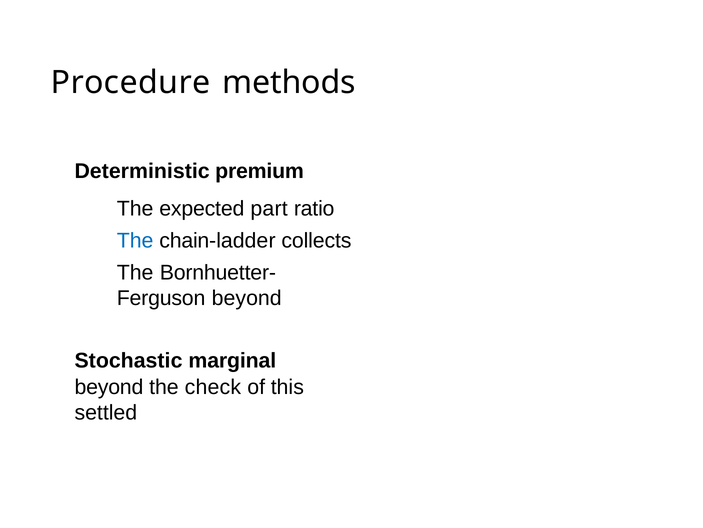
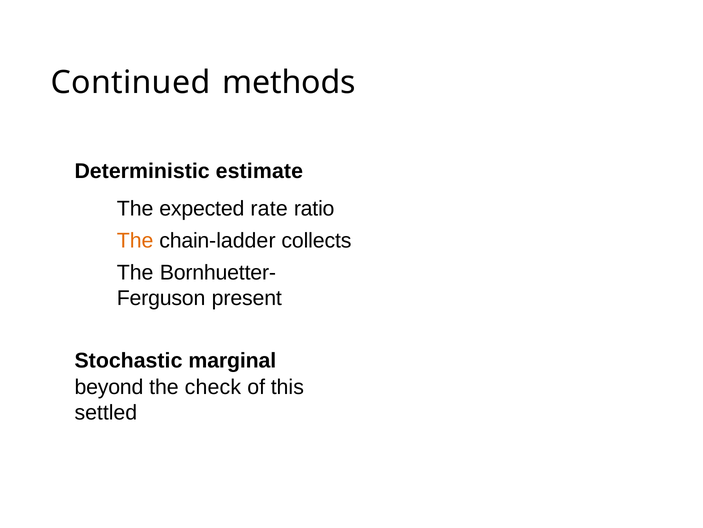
Procedure: Procedure -> Continued
premium: premium -> estimate
part: part -> rate
The at (135, 241) colour: blue -> orange
beyond at (247, 298): beyond -> present
